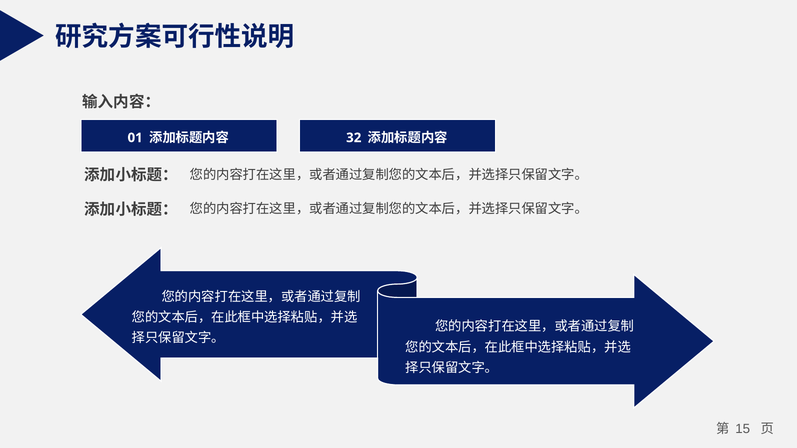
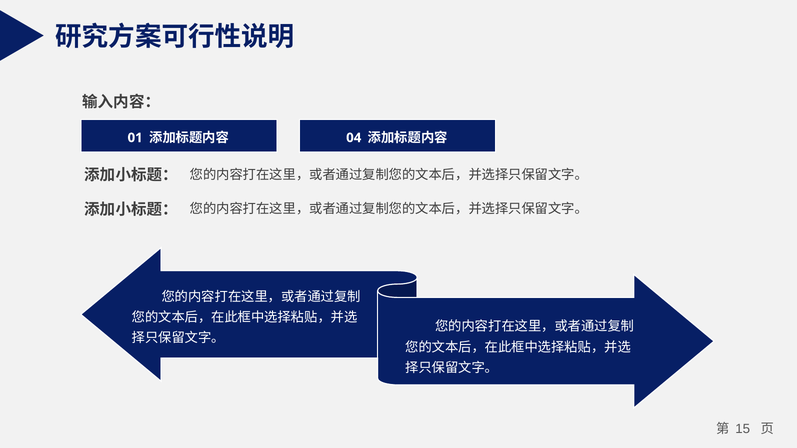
32: 32 -> 04
